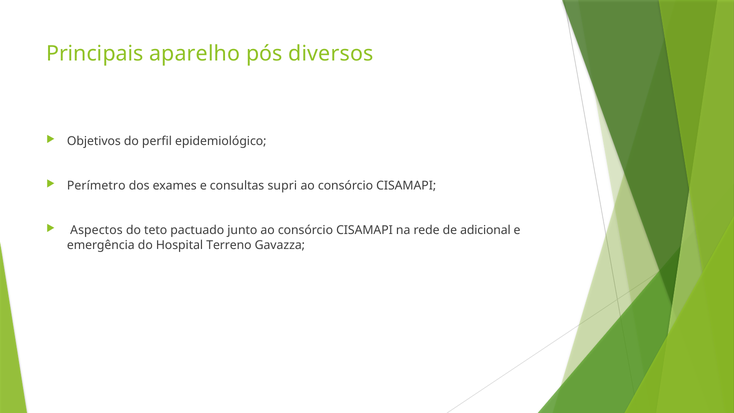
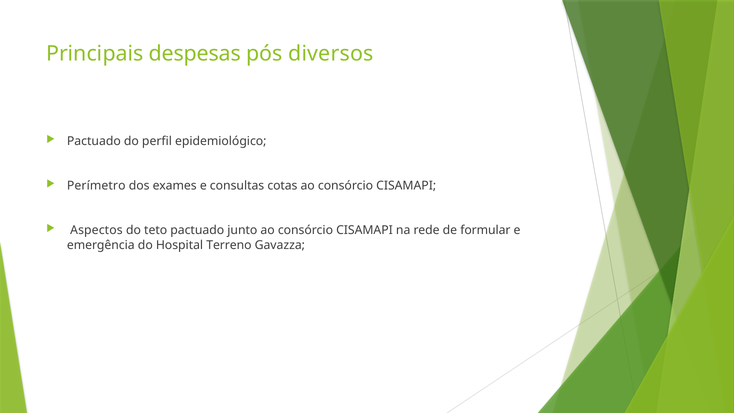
aparelho: aparelho -> despesas
Objetivos at (94, 141): Objetivos -> Pactuado
supri: supri -> cotas
adicional: adicional -> formular
